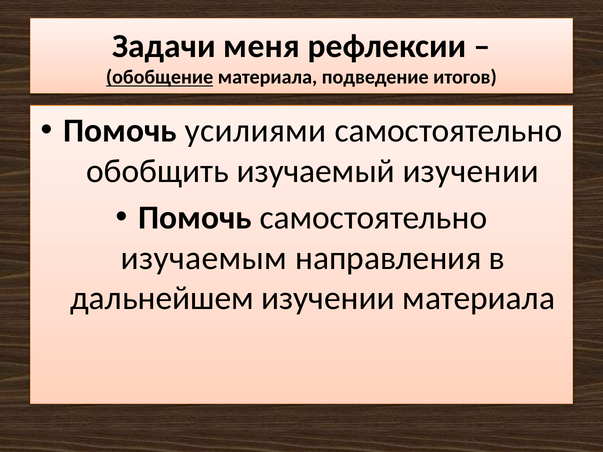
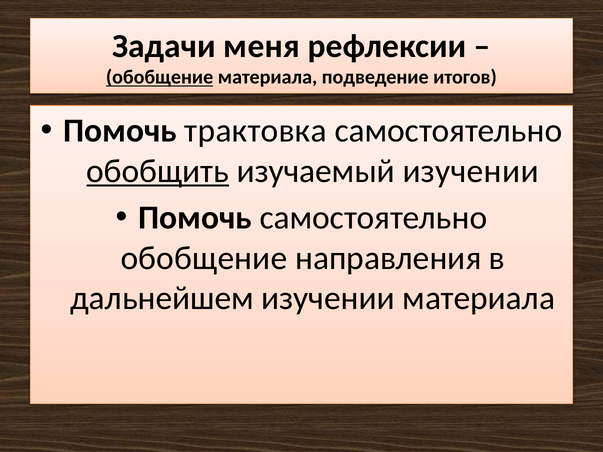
усилиями: усилиями -> трактовка
обобщить underline: none -> present
изучаемым at (204, 258): изучаемым -> обобщение
